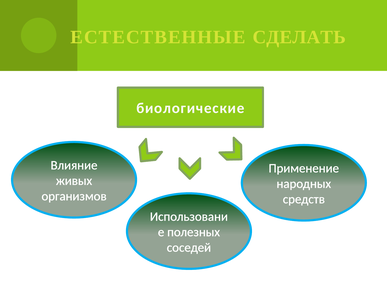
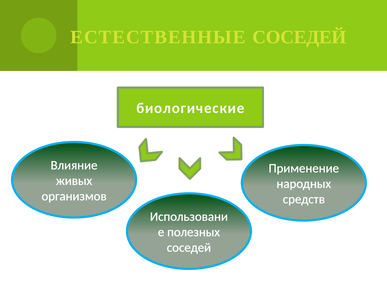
ЕСТЕСТВЕННЫЕ СДЕЛАТЬ: СДЕЛАТЬ -> СОСЕДЕЙ
